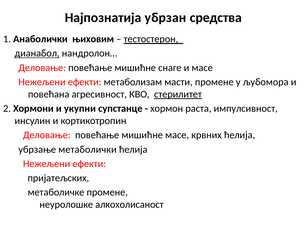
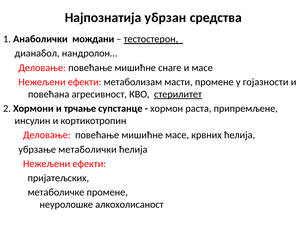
њиховим: њиховим -> мождани
дианабол underline: present -> none
љубомора: љубомора -> гојазности
укупни: укупни -> трчање
импулсивност: импулсивност -> припремљене
